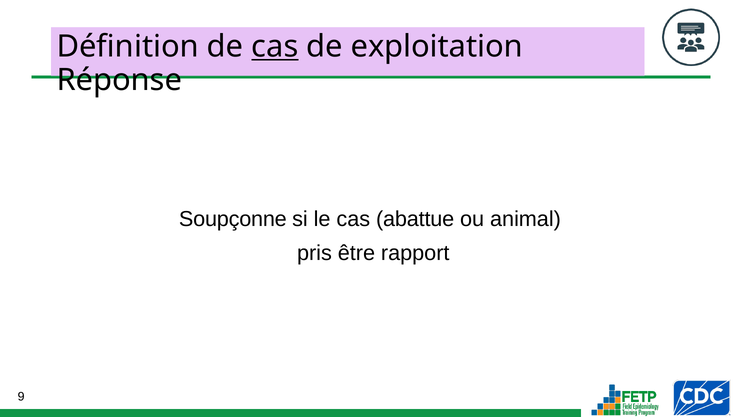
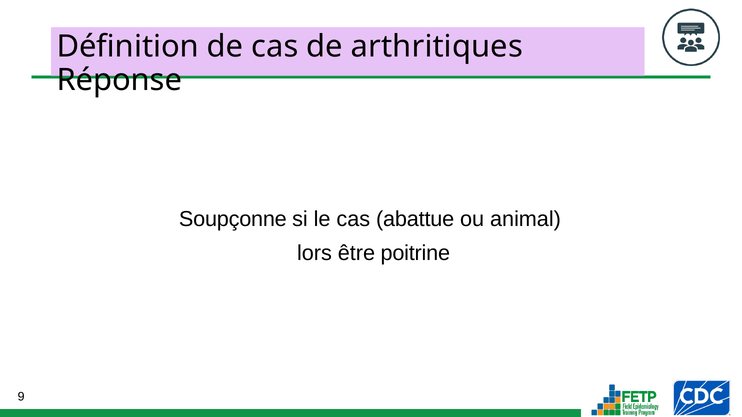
cas at (275, 47) underline: present -> none
exploitation: exploitation -> arthritiques
pris: pris -> lors
rapport: rapport -> poitrine
